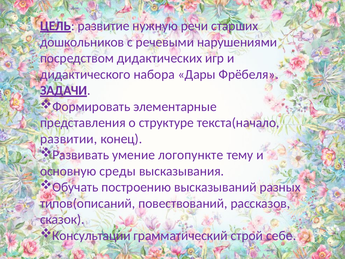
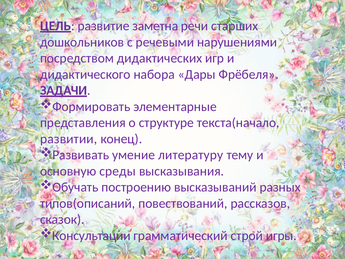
нужную: нужную -> заметна
логопункте: логопункте -> литературу
себе: себе -> игры
